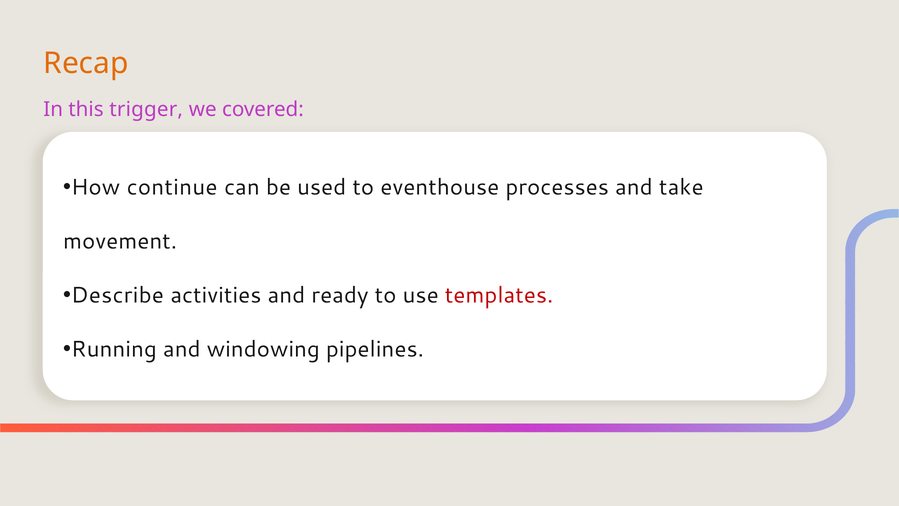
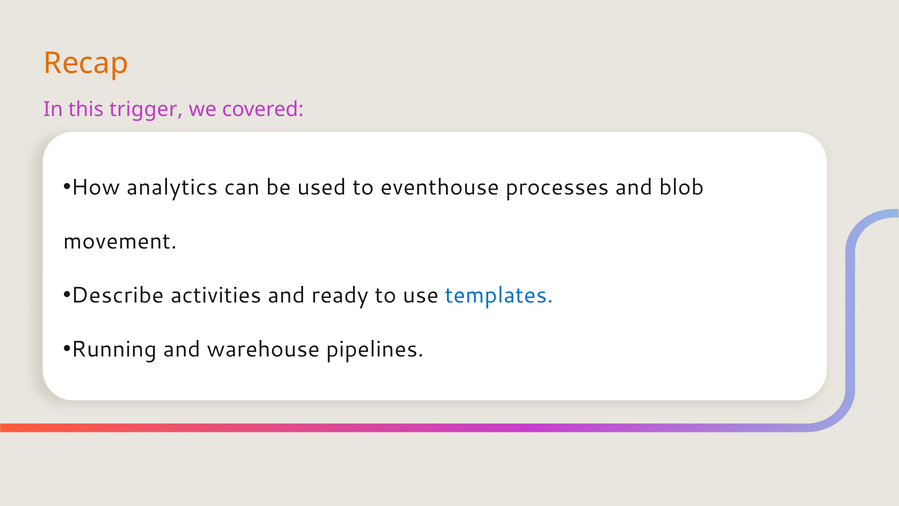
continue: continue -> analytics
take: take -> blob
templates colour: red -> blue
windowing: windowing -> warehouse
